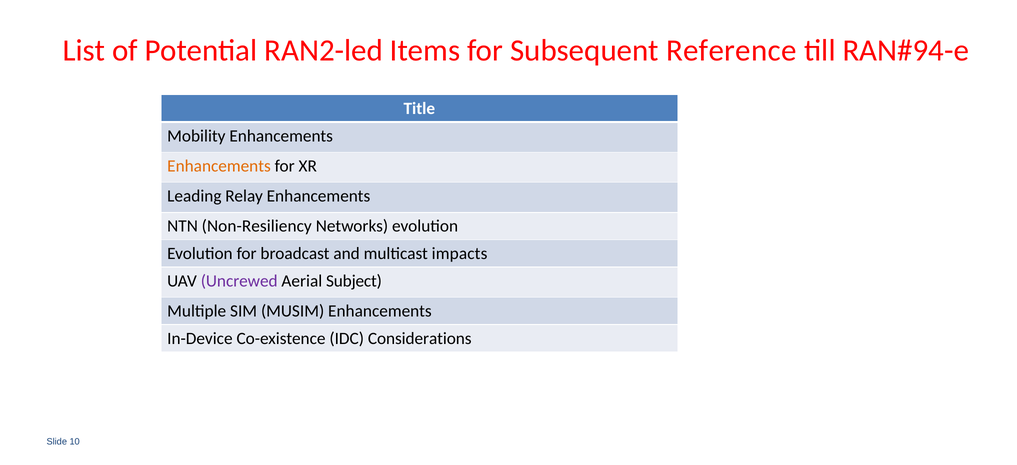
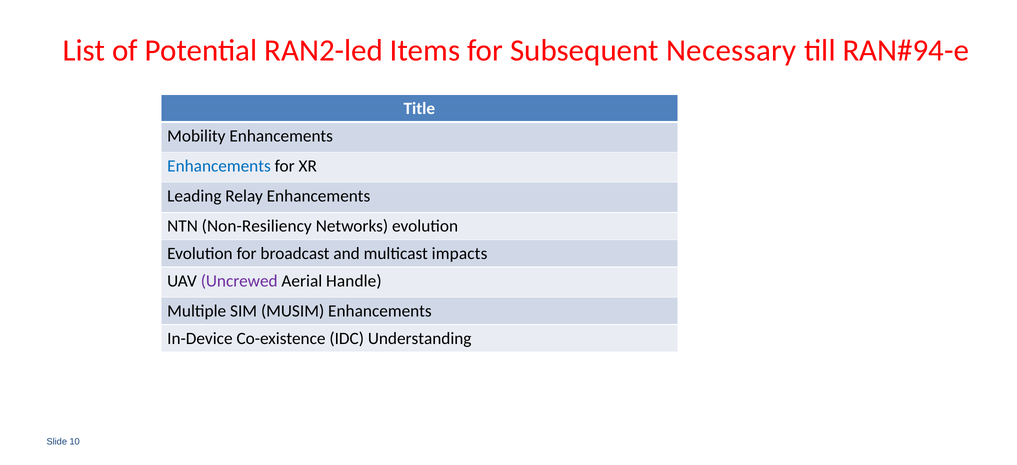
Reference: Reference -> Necessary
Enhancements at (219, 166) colour: orange -> blue
Subject: Subject -> Handle
Considerations: Considerations -> Understanding
